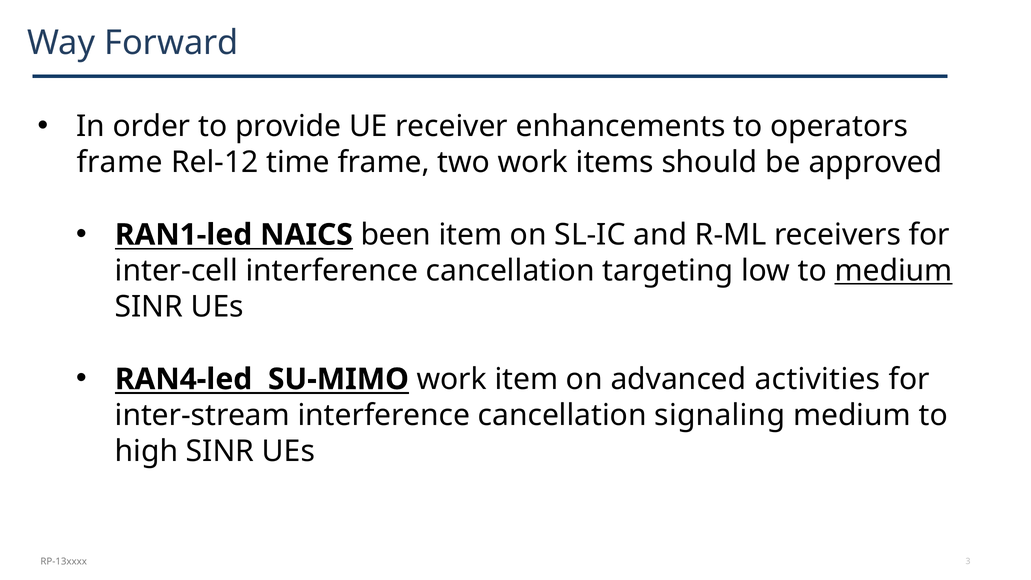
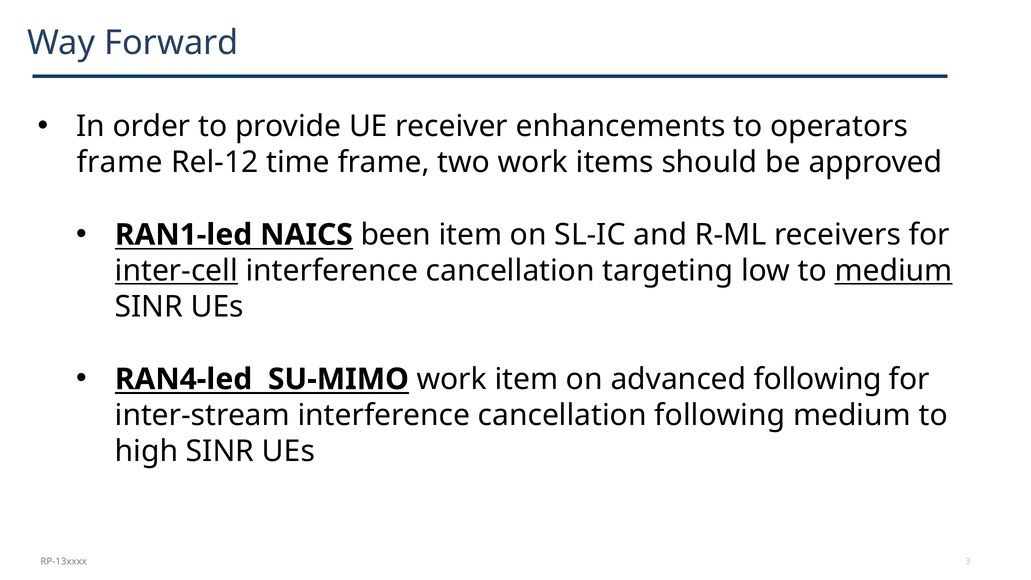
inter-cell underline: none -> present
advanced activities: activities -> following
cancellation signaling: signaling -> following
